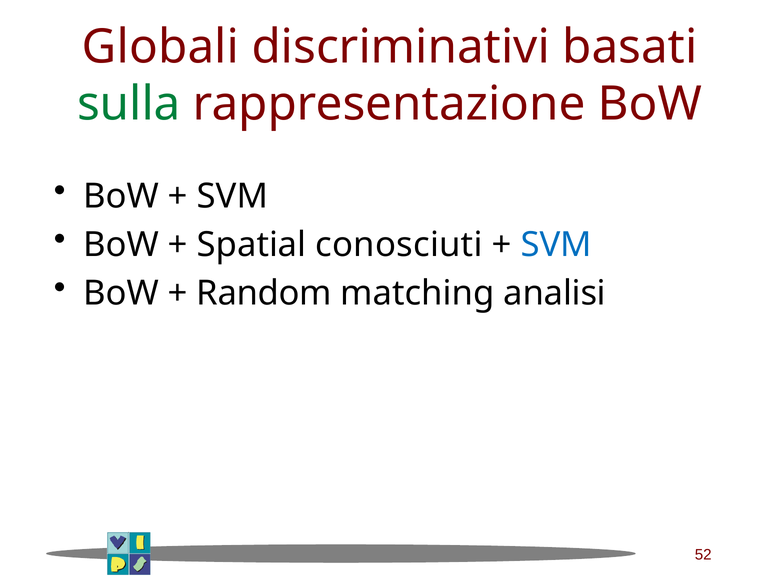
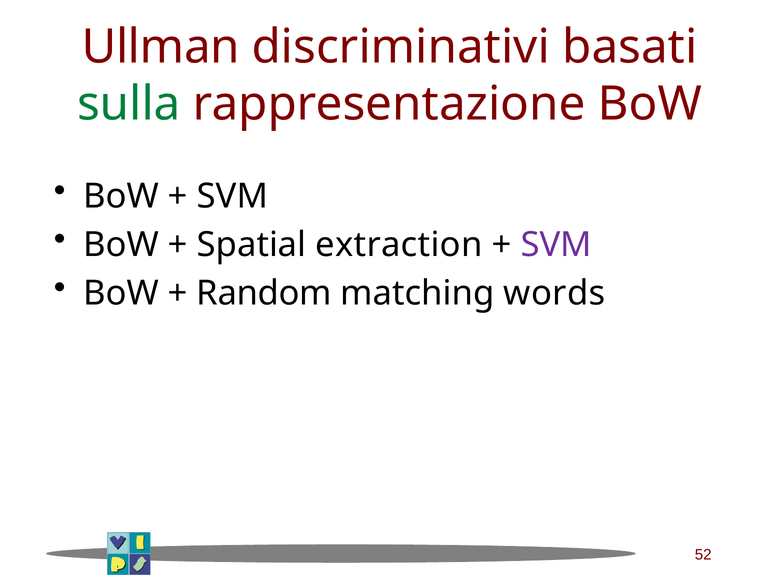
Globali: Globali -> Ullman
conosciuti: conosciuti -> extraction
SVM at (556, 245) colour: blue -> purple
analisi: analisi -> words
